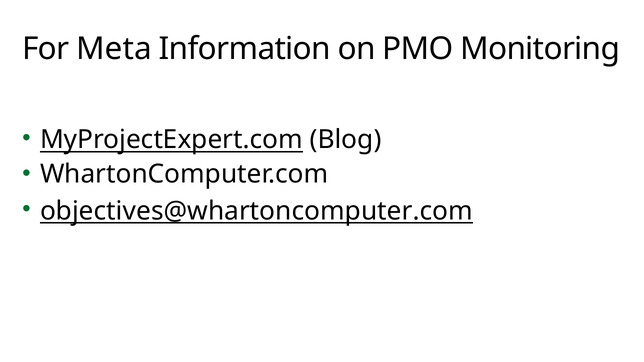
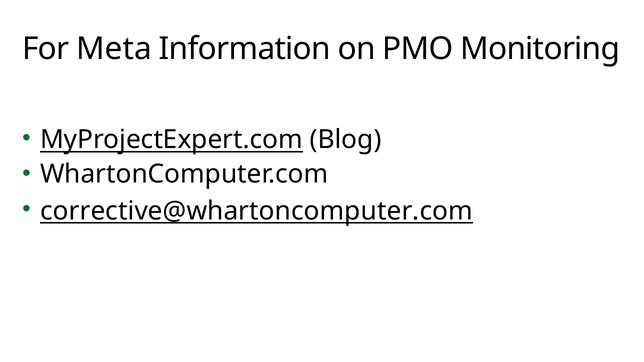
objectives@whartoncomputer.com: objectives@whartoncomputer.com -> corrective@whartoncomputer.com
